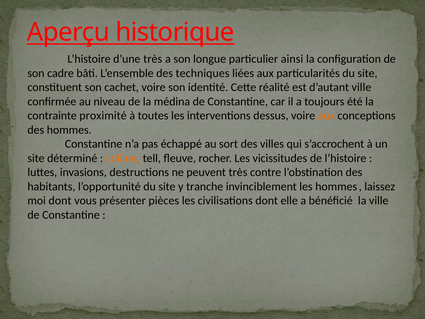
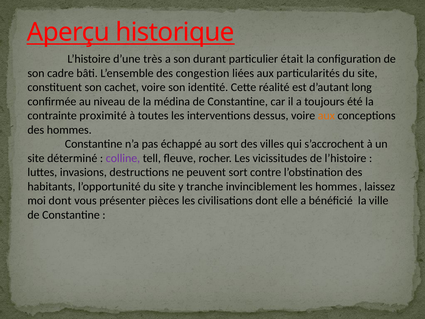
longue: longue -> durant
ainsi: ainsi -> était
techniques: techniques -> congestion
d’autant ville: ville -> long
colline colour: orange -> purple
peuvent très: très -> sort
